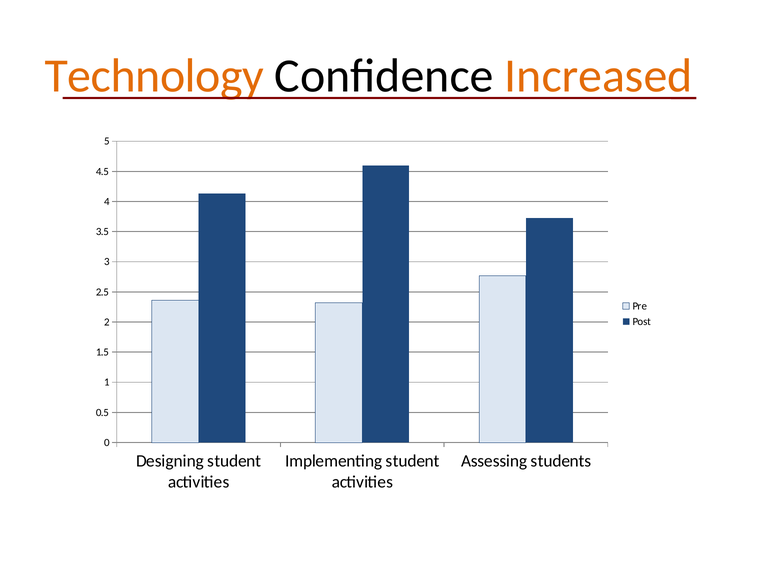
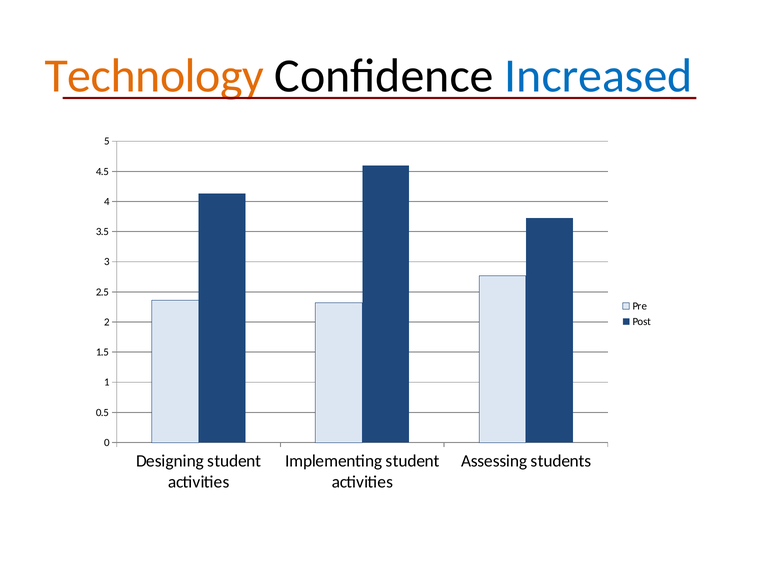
Increased colour: orange -> blue
